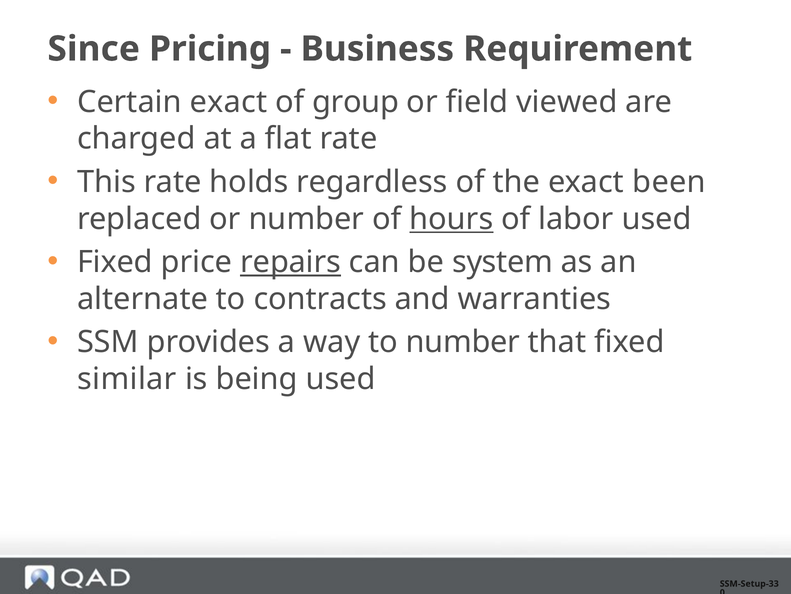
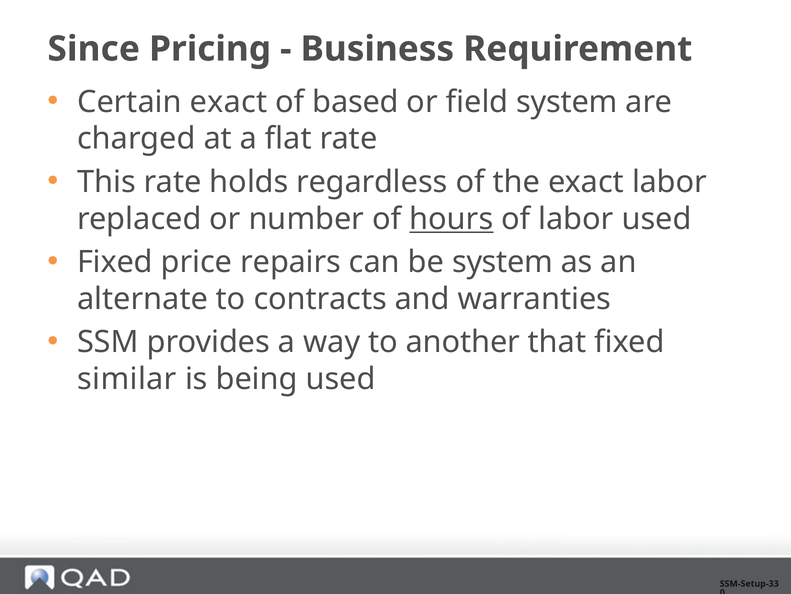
group: group -> based
field viewed: viewed -> system
exact been: been -> labor
repairs underline: present -> none
to number: number -> another
